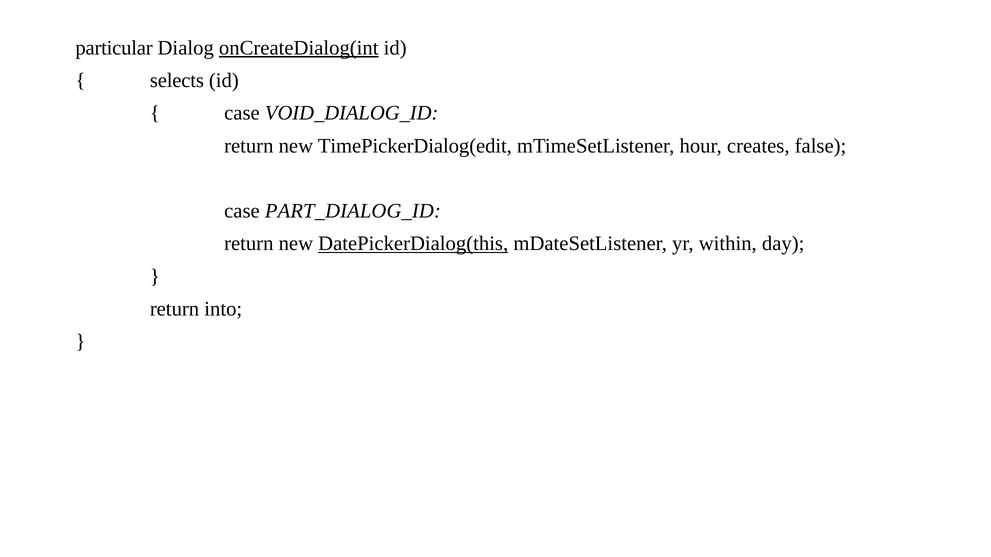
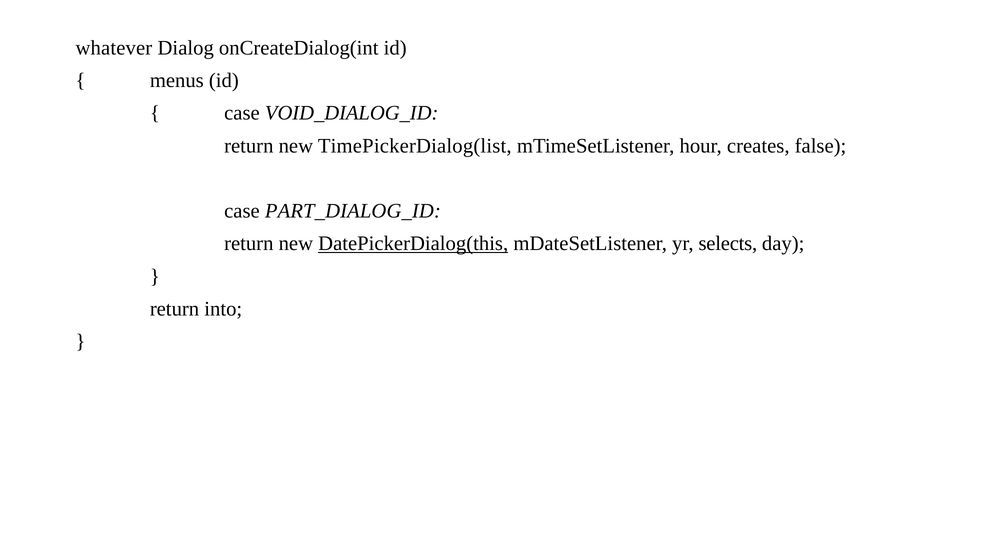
particular: particular -> whatever
onCreateDialog(int underline: present -> none
selects: selects -> menus
TimePickerDialog(edit: TimePickerDialog(edit -> TimePickerDialog(list
within: within -> selects
